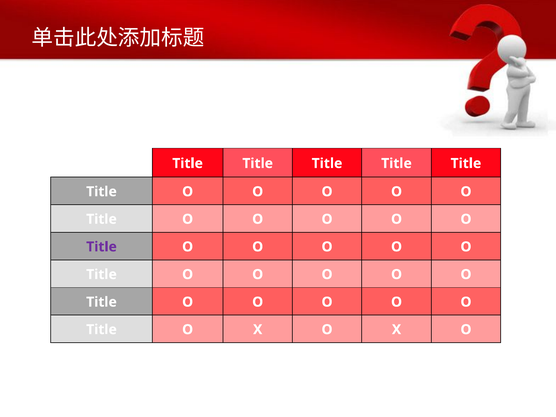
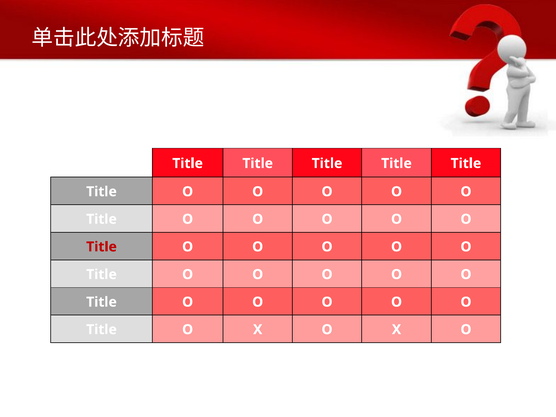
Title at (102, 247) colour: purple -> red
